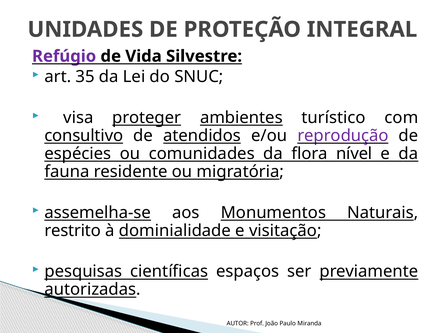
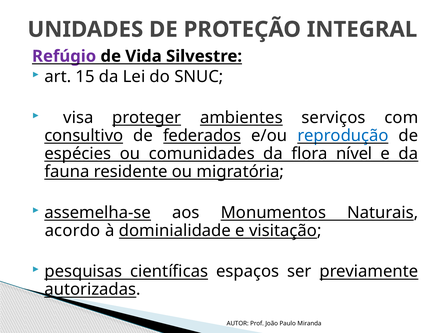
35: 35 -> 15
turístico: turístico -> serviços
atendidos: atendidos -> federados
reprodução colour: purple -> blue
restrito: restrito -> acordo
